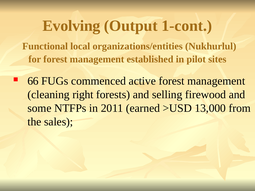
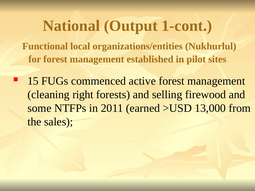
Evolving: Evolving -> National
66: 66 -> 15
